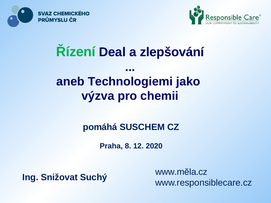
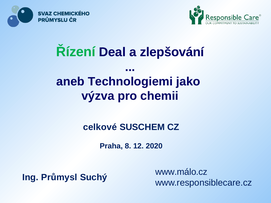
pomáhá: pomáhá -> celkové
www.měla.cz: www.měla.cz -> www.málo.cz
Snižovat: Snižovat -> Průmysl
